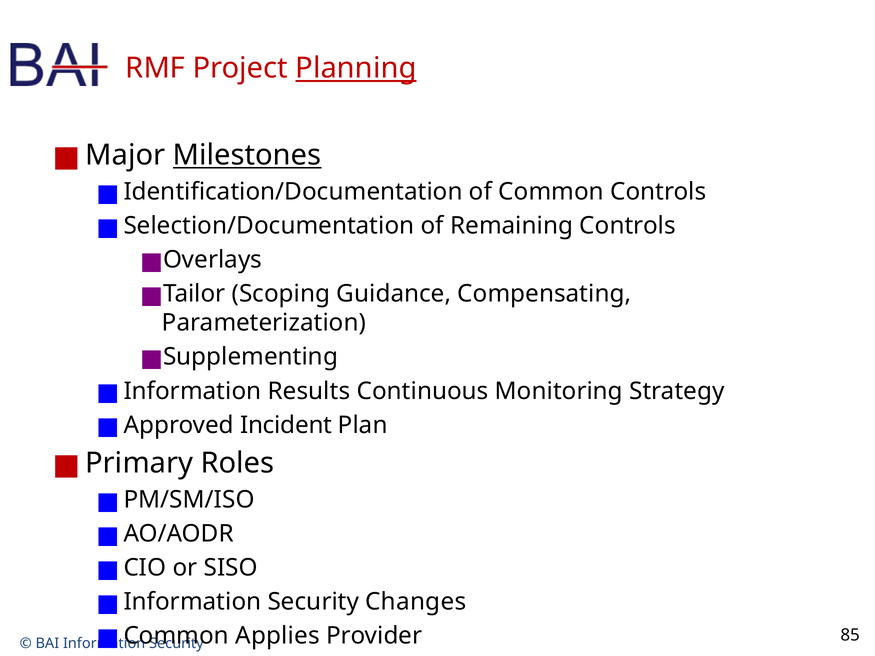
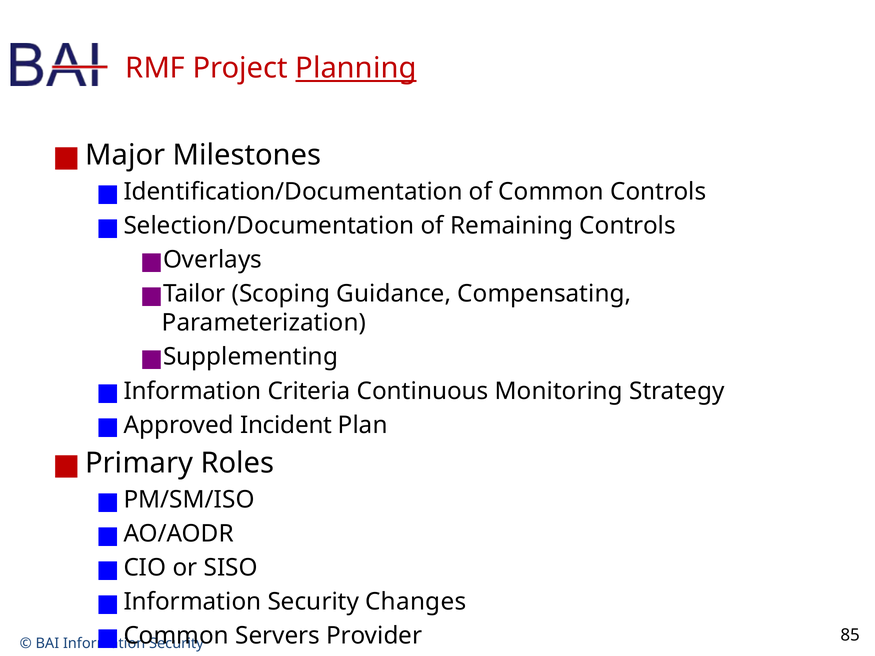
Milestones underline: present -> none
Results: Results -> Criteria
Applies: Applies -> Servers
